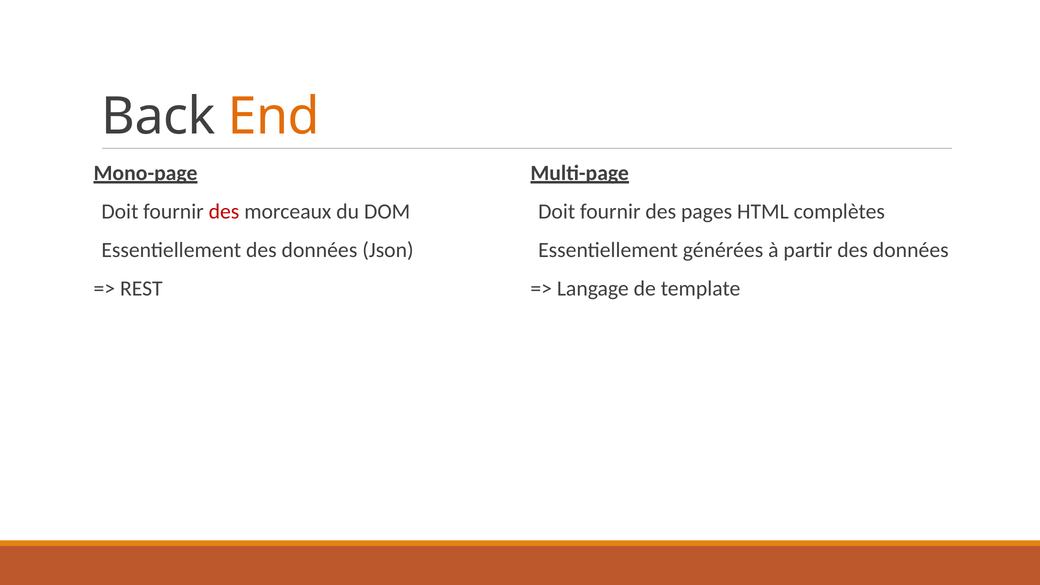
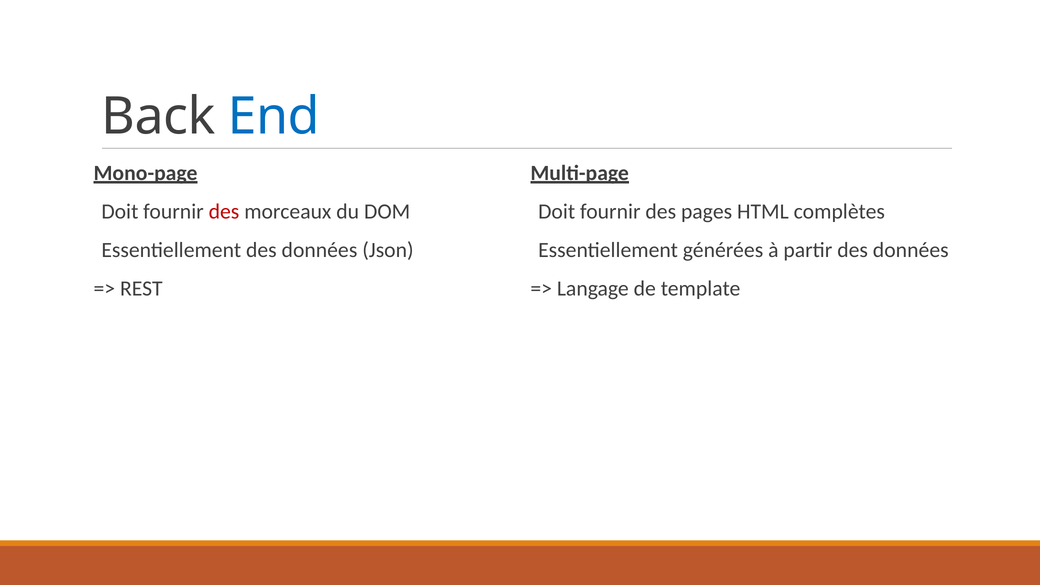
End colour: orange -> blue
